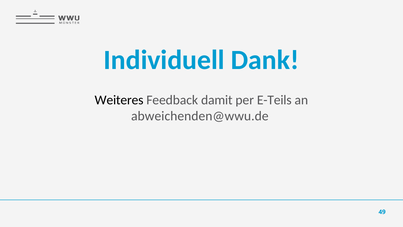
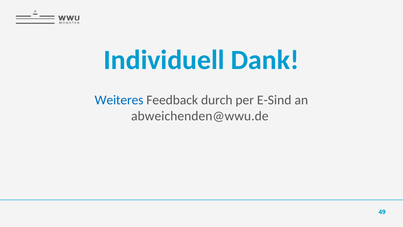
Weiteres colour: black -> blue
damit: damit -> durch
E-Teils: E-Teils -> E-Sind
